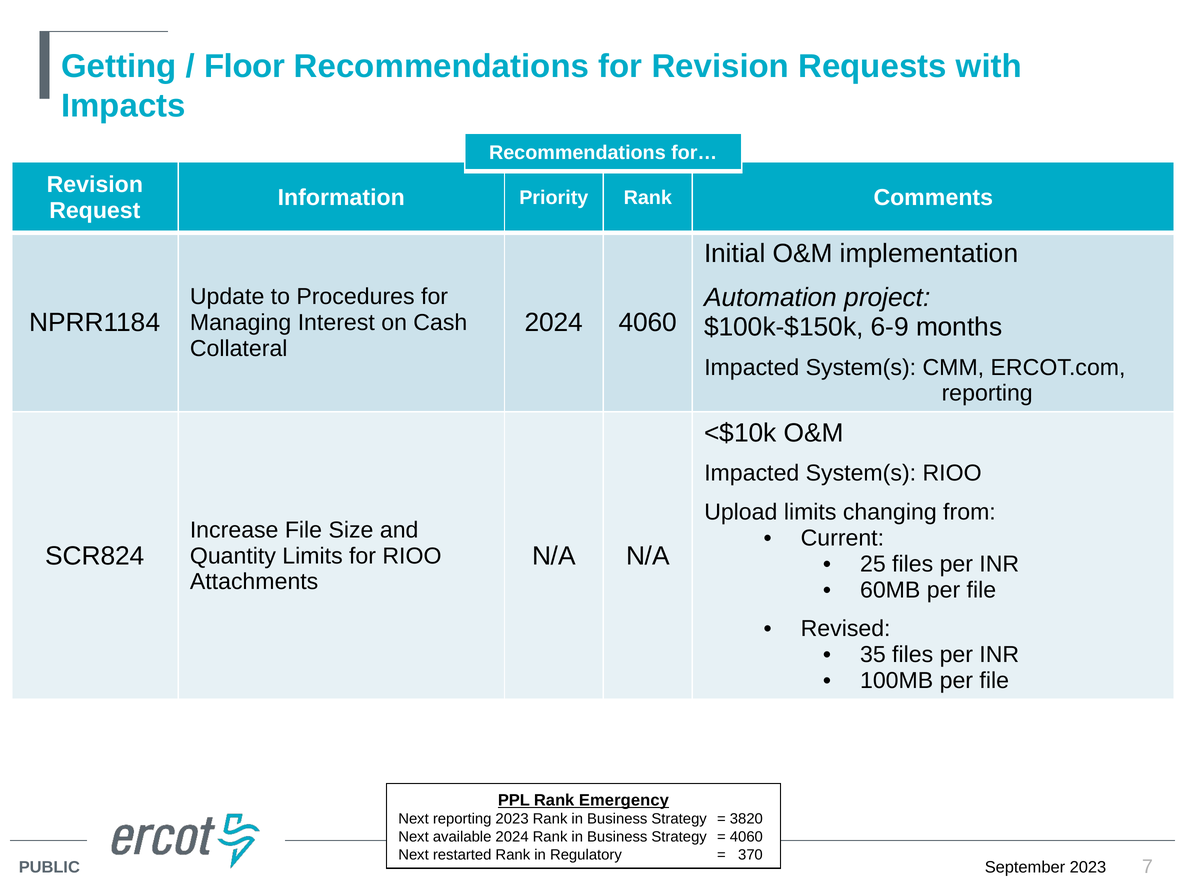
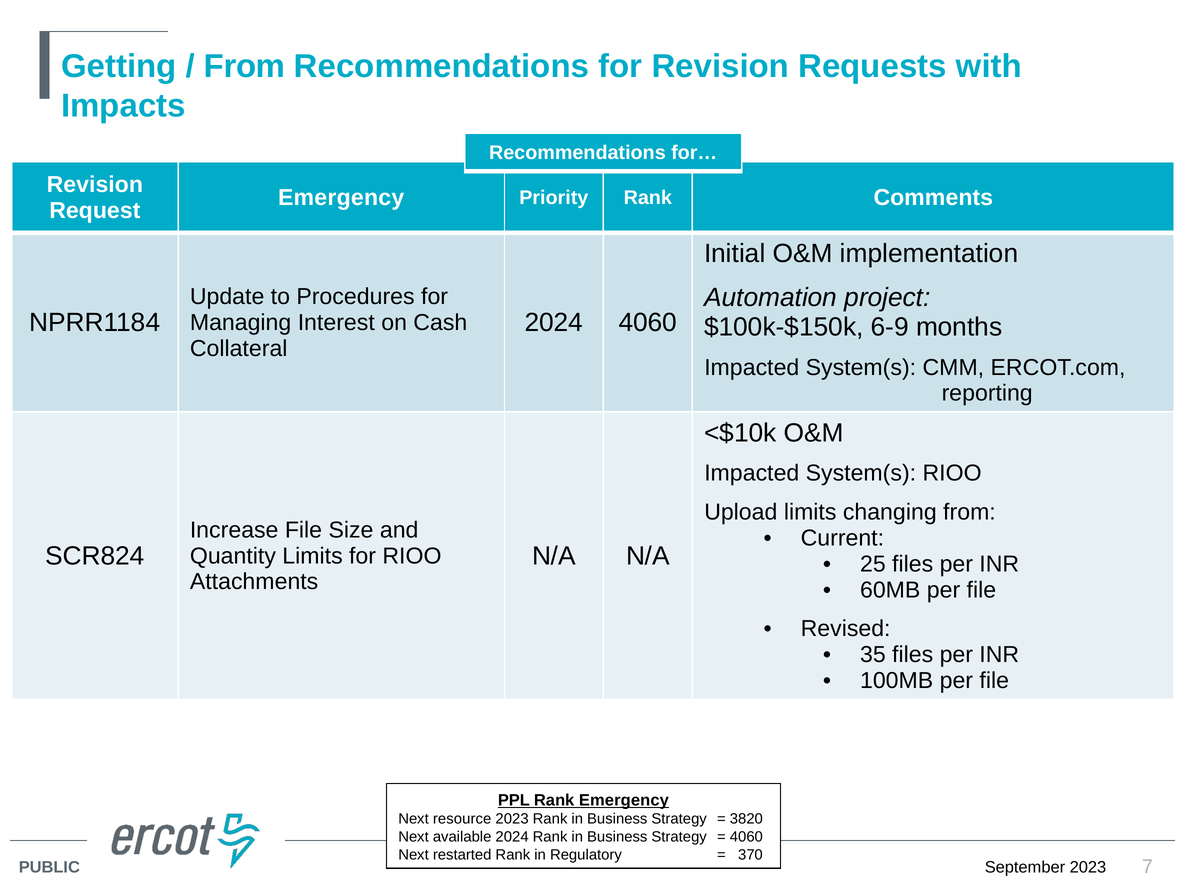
Floor at (245, 67): Floor -> From
Information at (341, 198): Information -> Emergency
Next reporting: reporting -> resource
